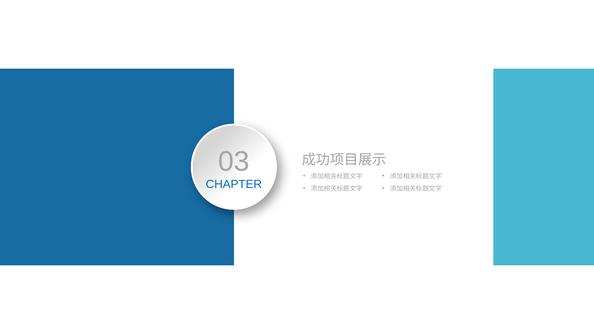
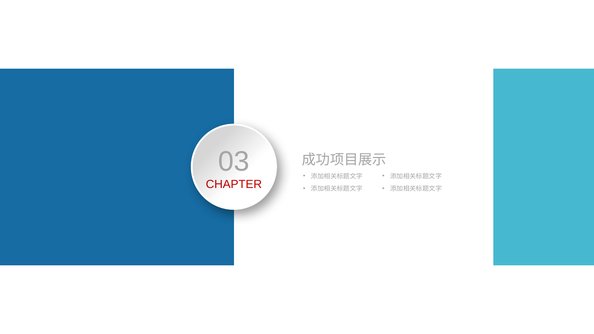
CHAPTER colour: blue -> red
